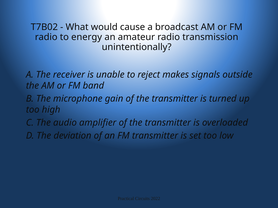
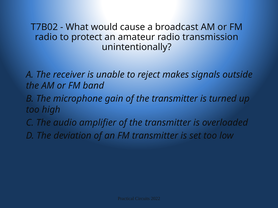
energy: energy -> protect
